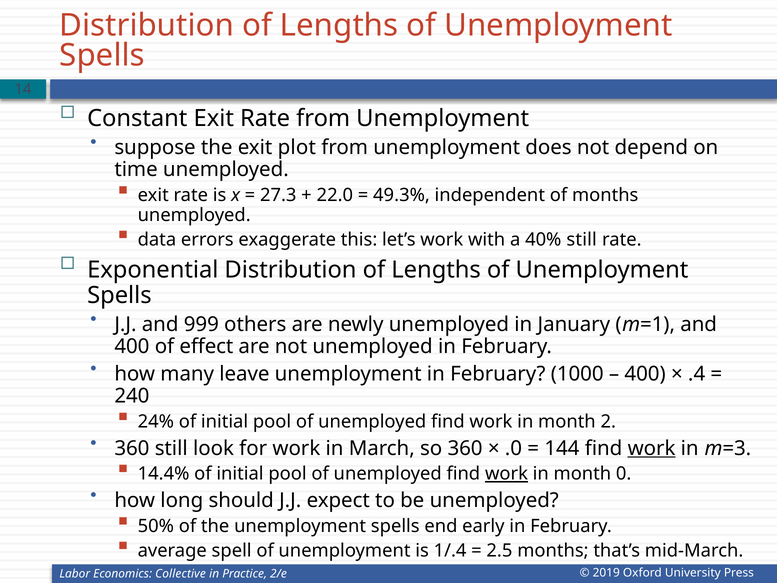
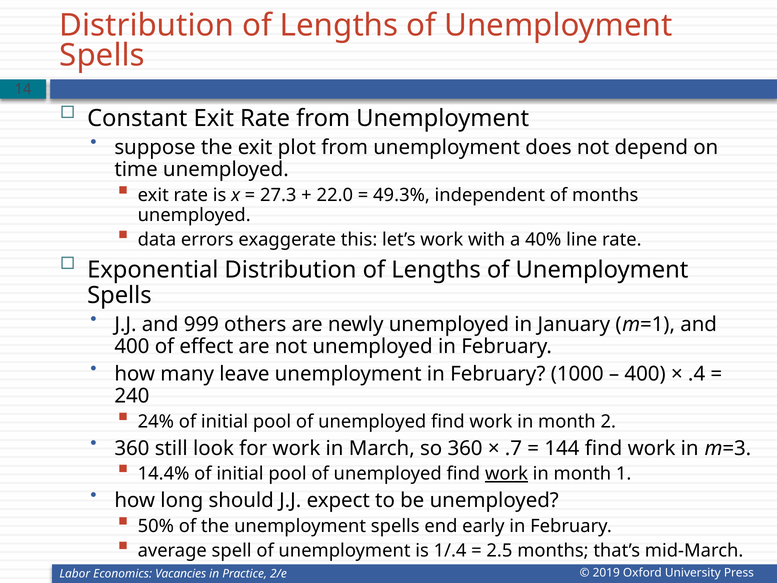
40% still: still -> line
.0: .0 -> .7
work at (652, 448) underline: present -> none
0: 0 -> 1
Collective: Collective -> Vacancies
